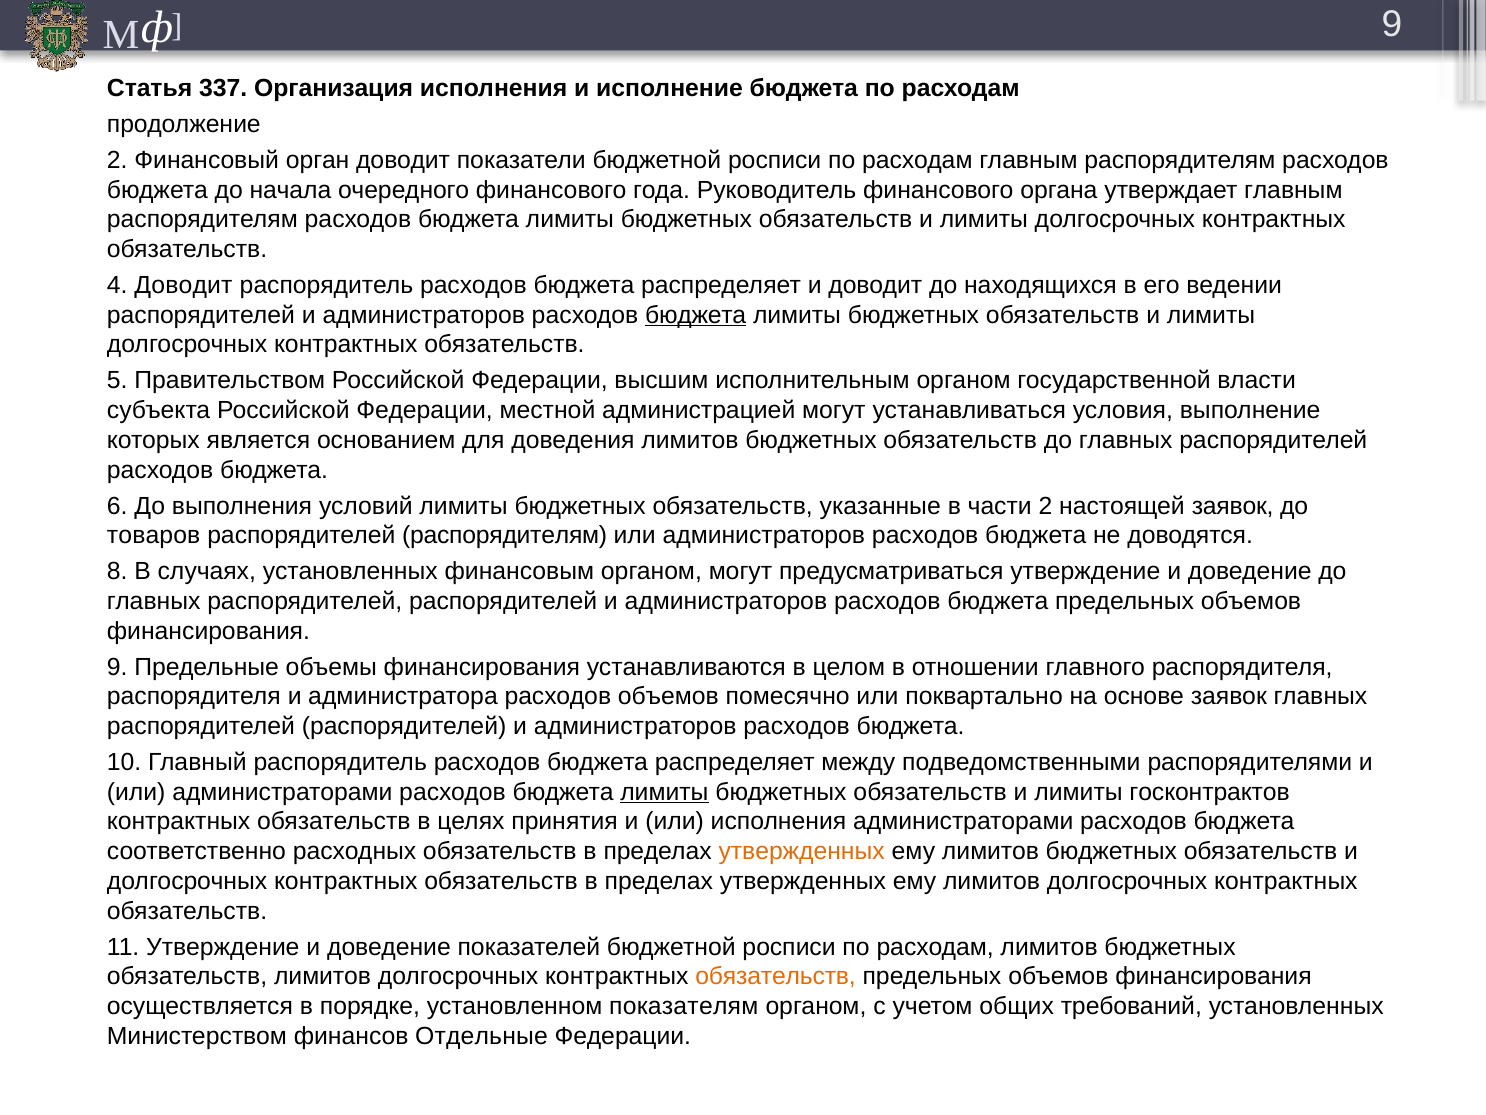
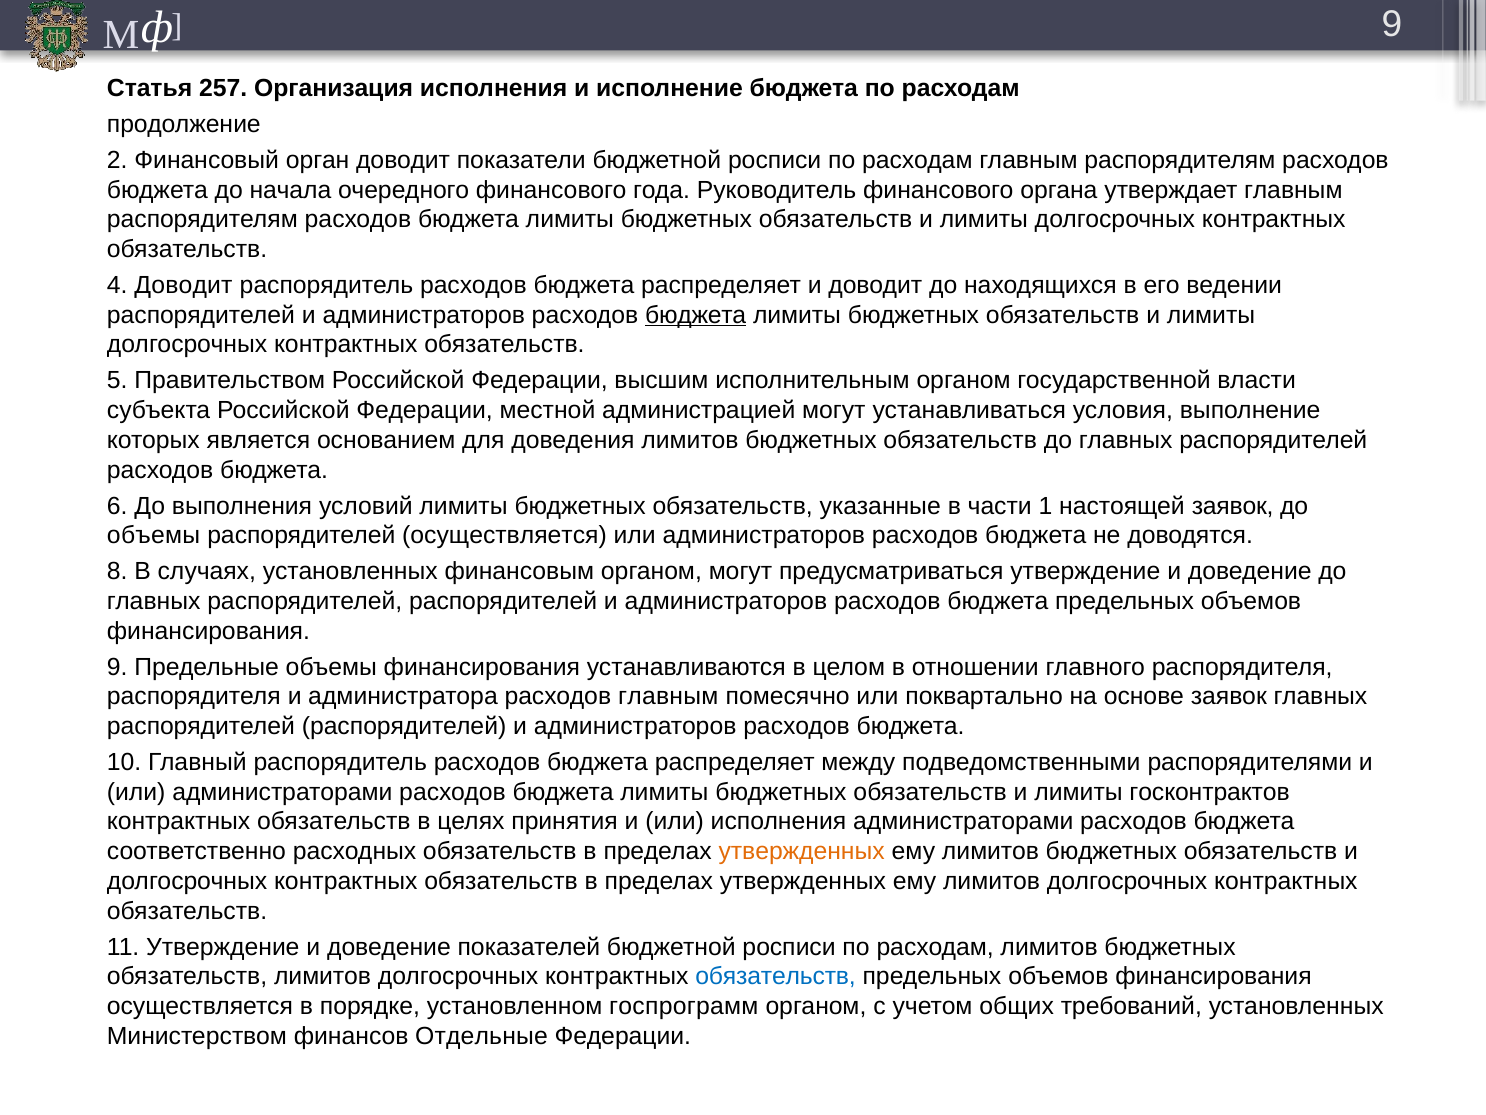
337: 337 -> 257
части 2: 2 -> 1
товаров at (154, 535): товаров -> объемы
распорядителей распорядителям: распорядителям -> осуществляется
расходов объемов: объемов -> главным
лимиты at (664, 792) underline: present -> none
обязательств at (776, 976) colour: orange -> blue
показателям: показателям -> госпрограмм
